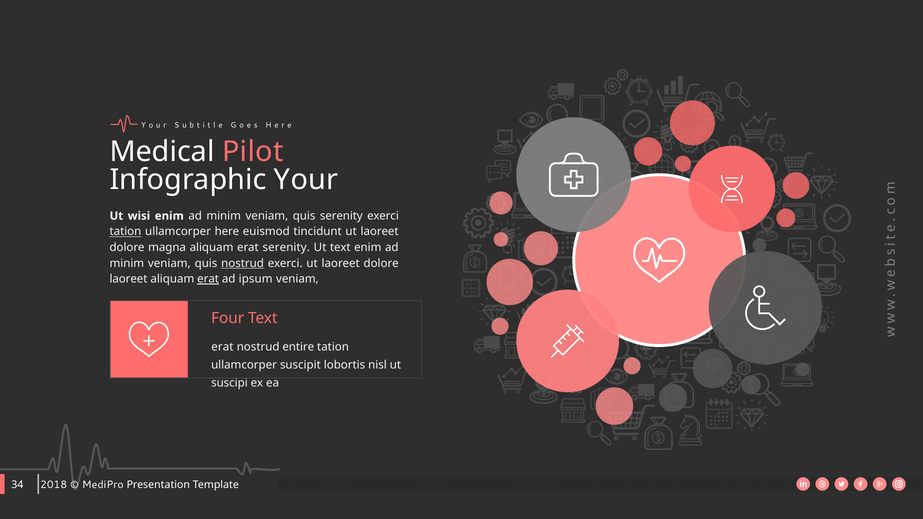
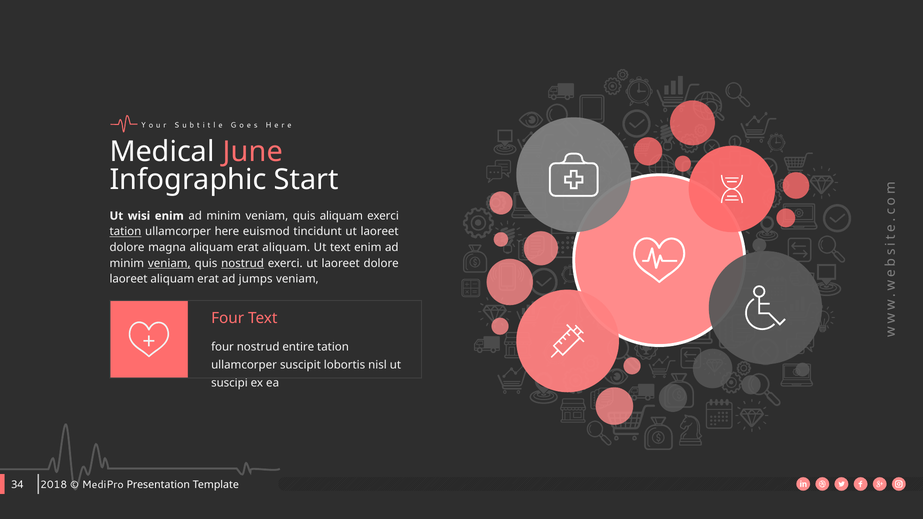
Pilot: Pilot -> June
Your: Your -> Start
quis serenity: serenity -> aliquam
erat serenity: serenity -> aliquam
veniam at (169, 263) underline: none -> present
erat at (208, 279) underline: present -> none
ipsum: ipsum -> jumps
erat at (222, 347): erat -> four
